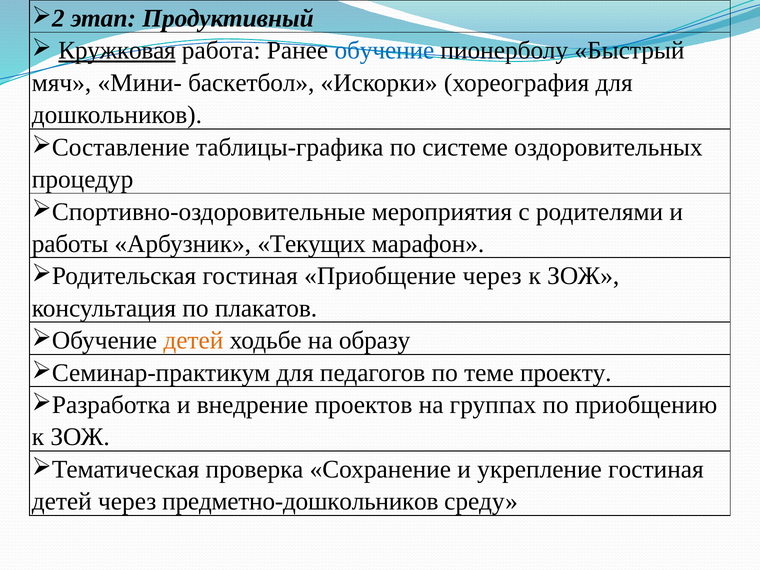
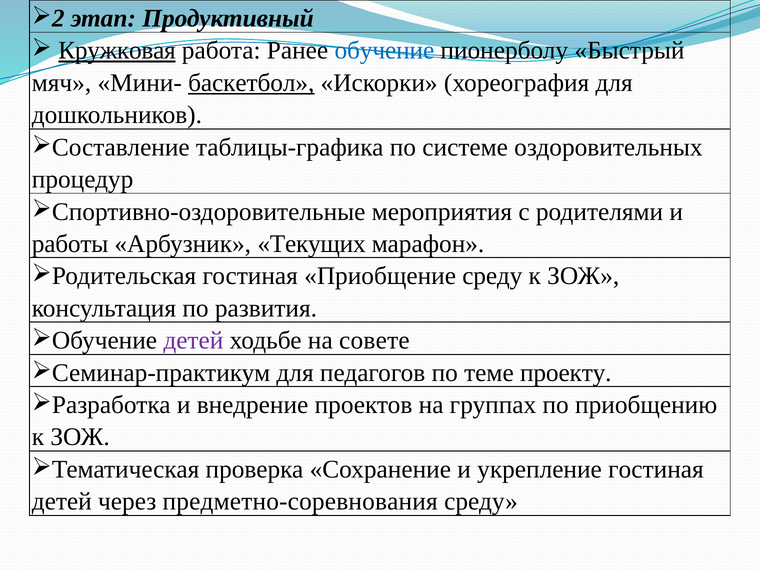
баскетбол underline: none -> present
Приобщение через: через -> среду
плакатов: плакатов -> развития
детей at (193, 340) colour: orange -> purple
образу: образу -> совете
предметно-дошкольников: предметно-дошкольников -> предметно-соревнования
